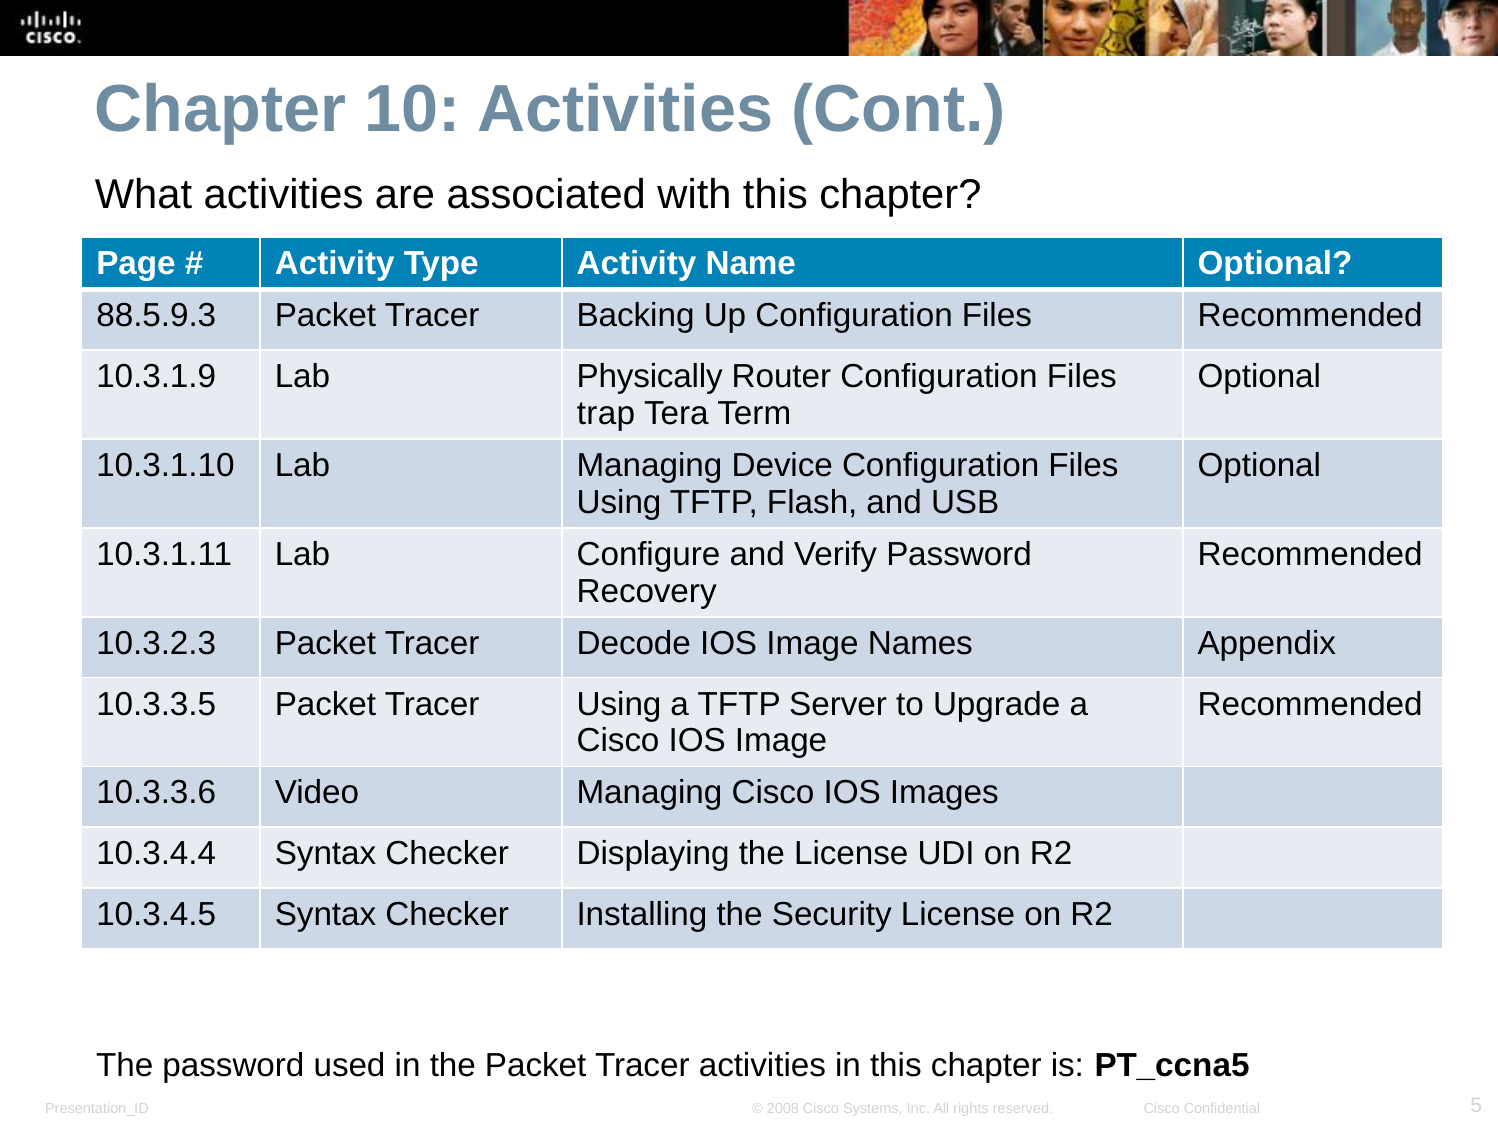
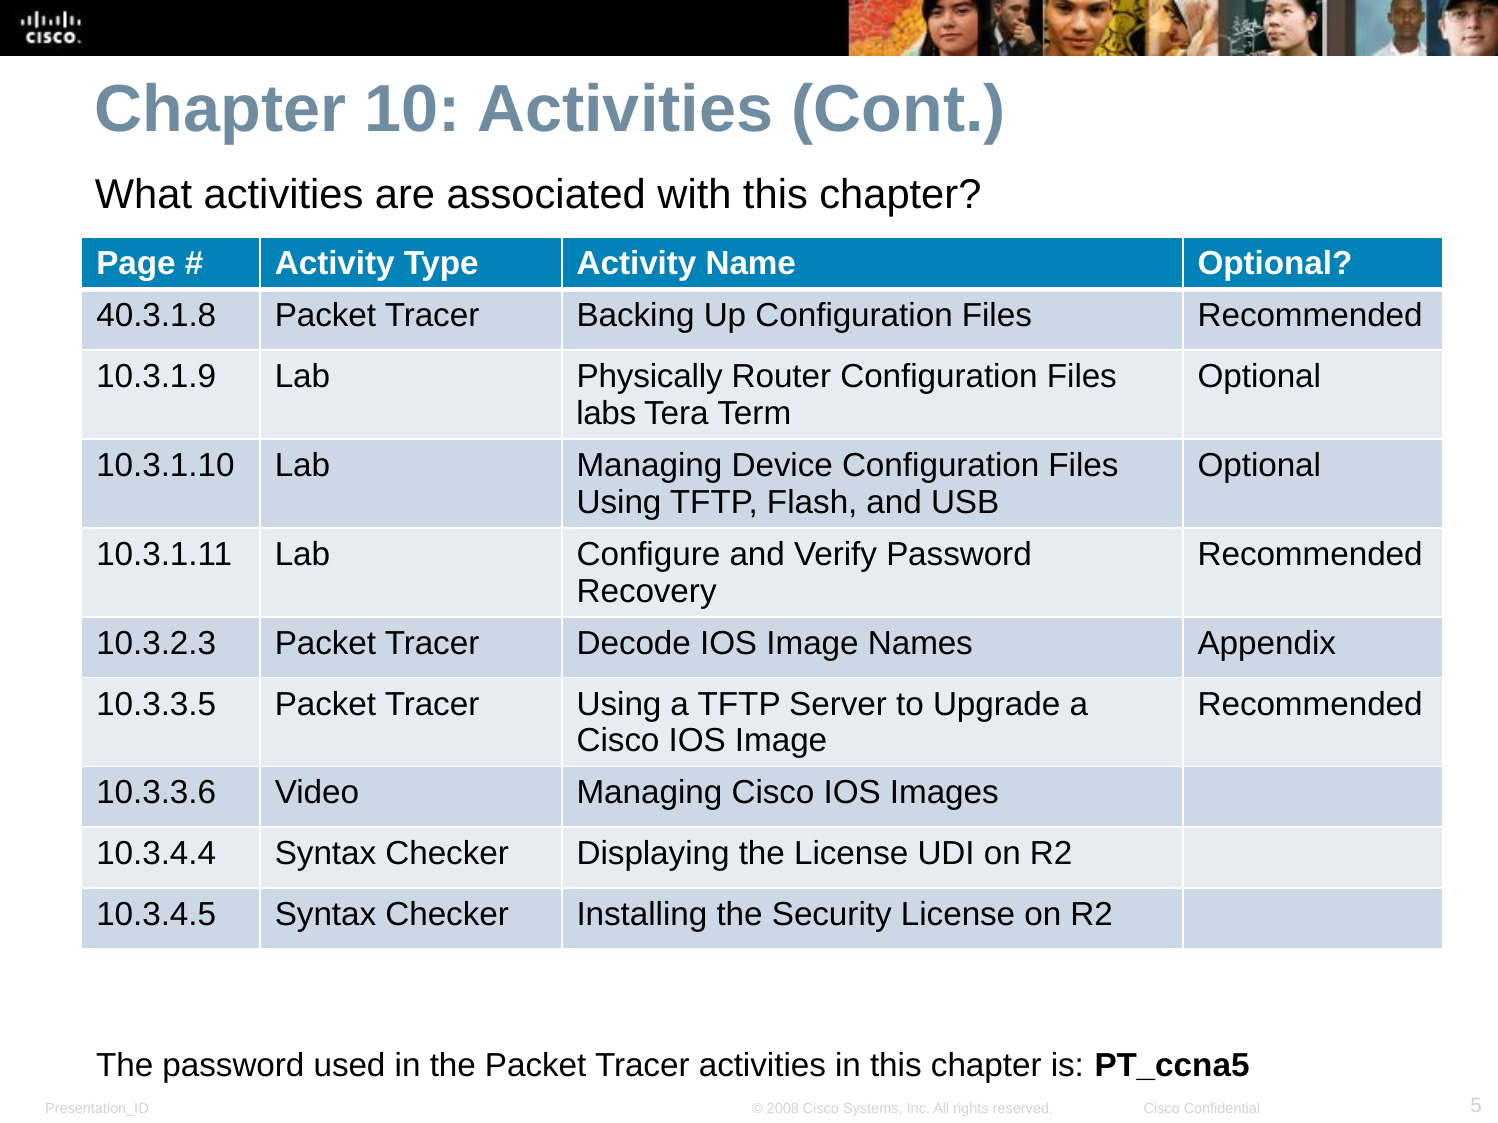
88.5.9.3: 88.5.9.3 -> 40.3.1.8
trap: trap -> labs
